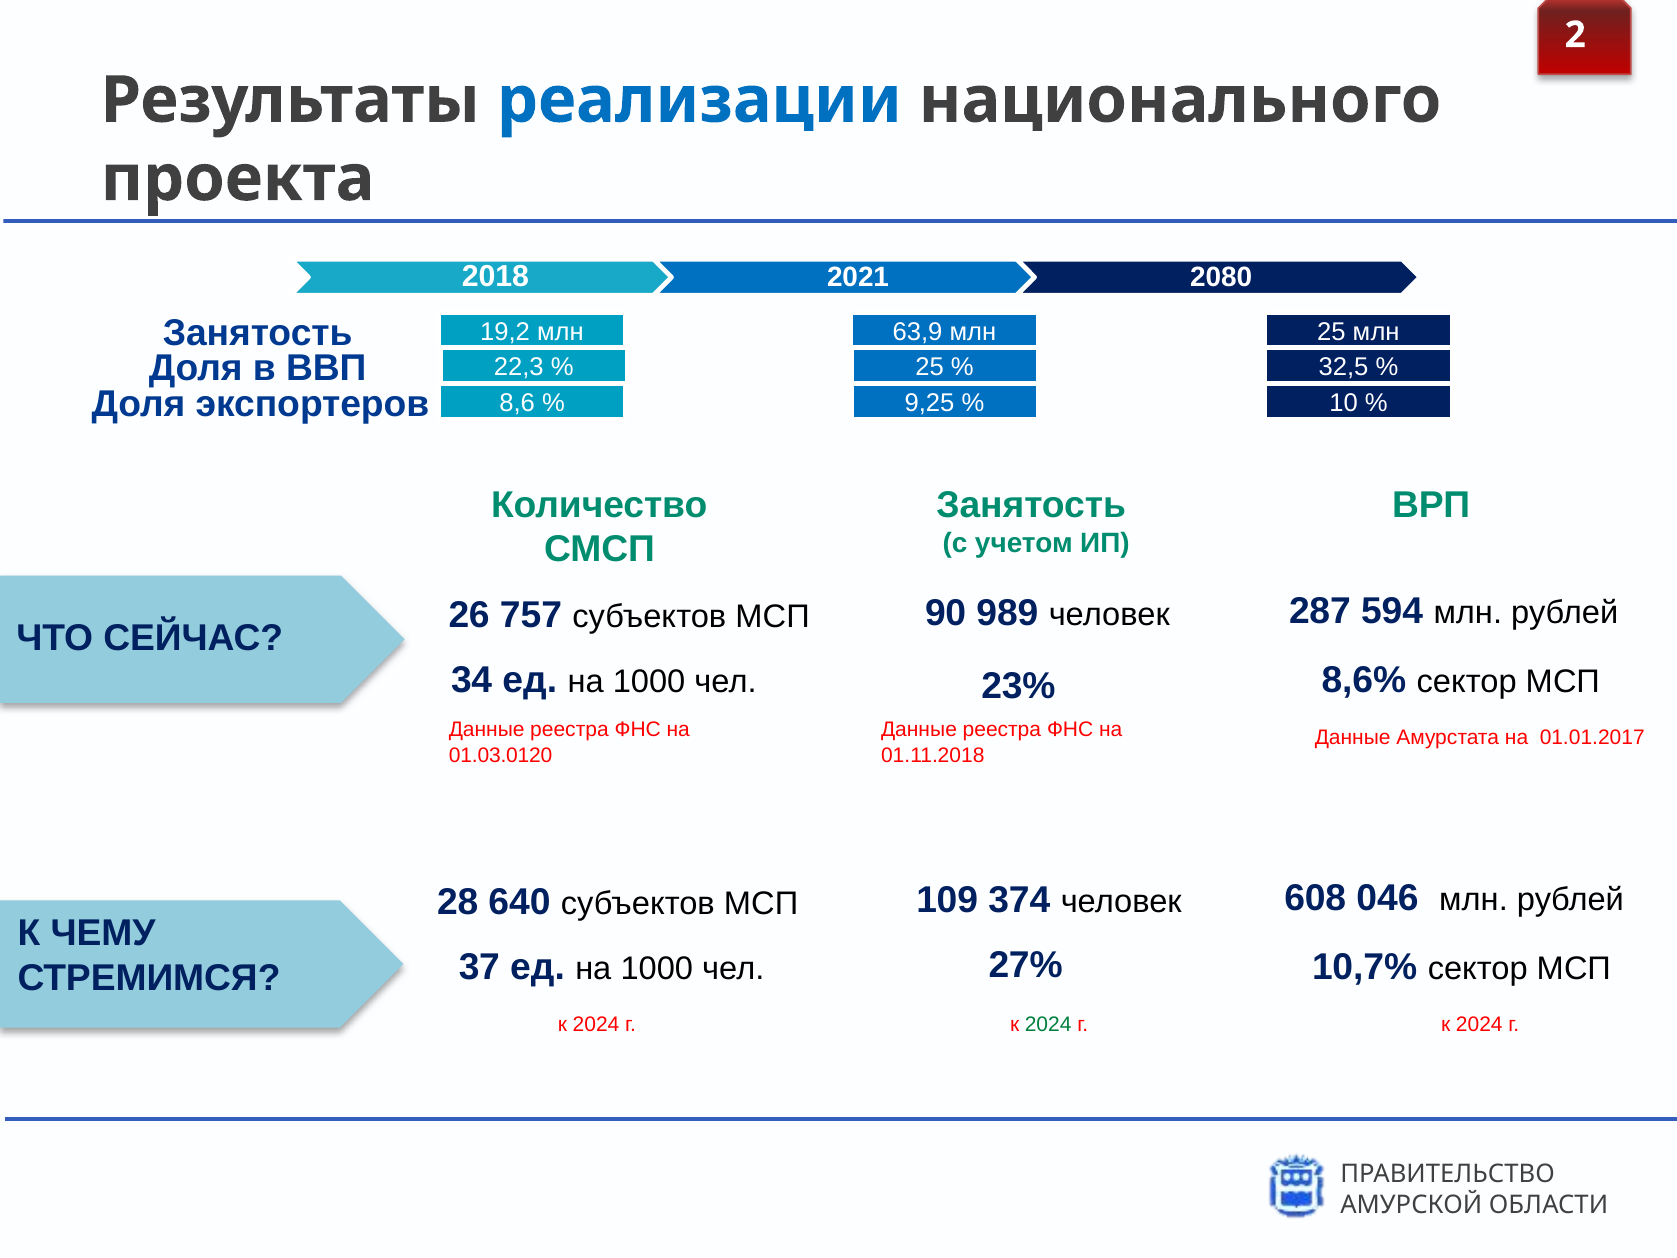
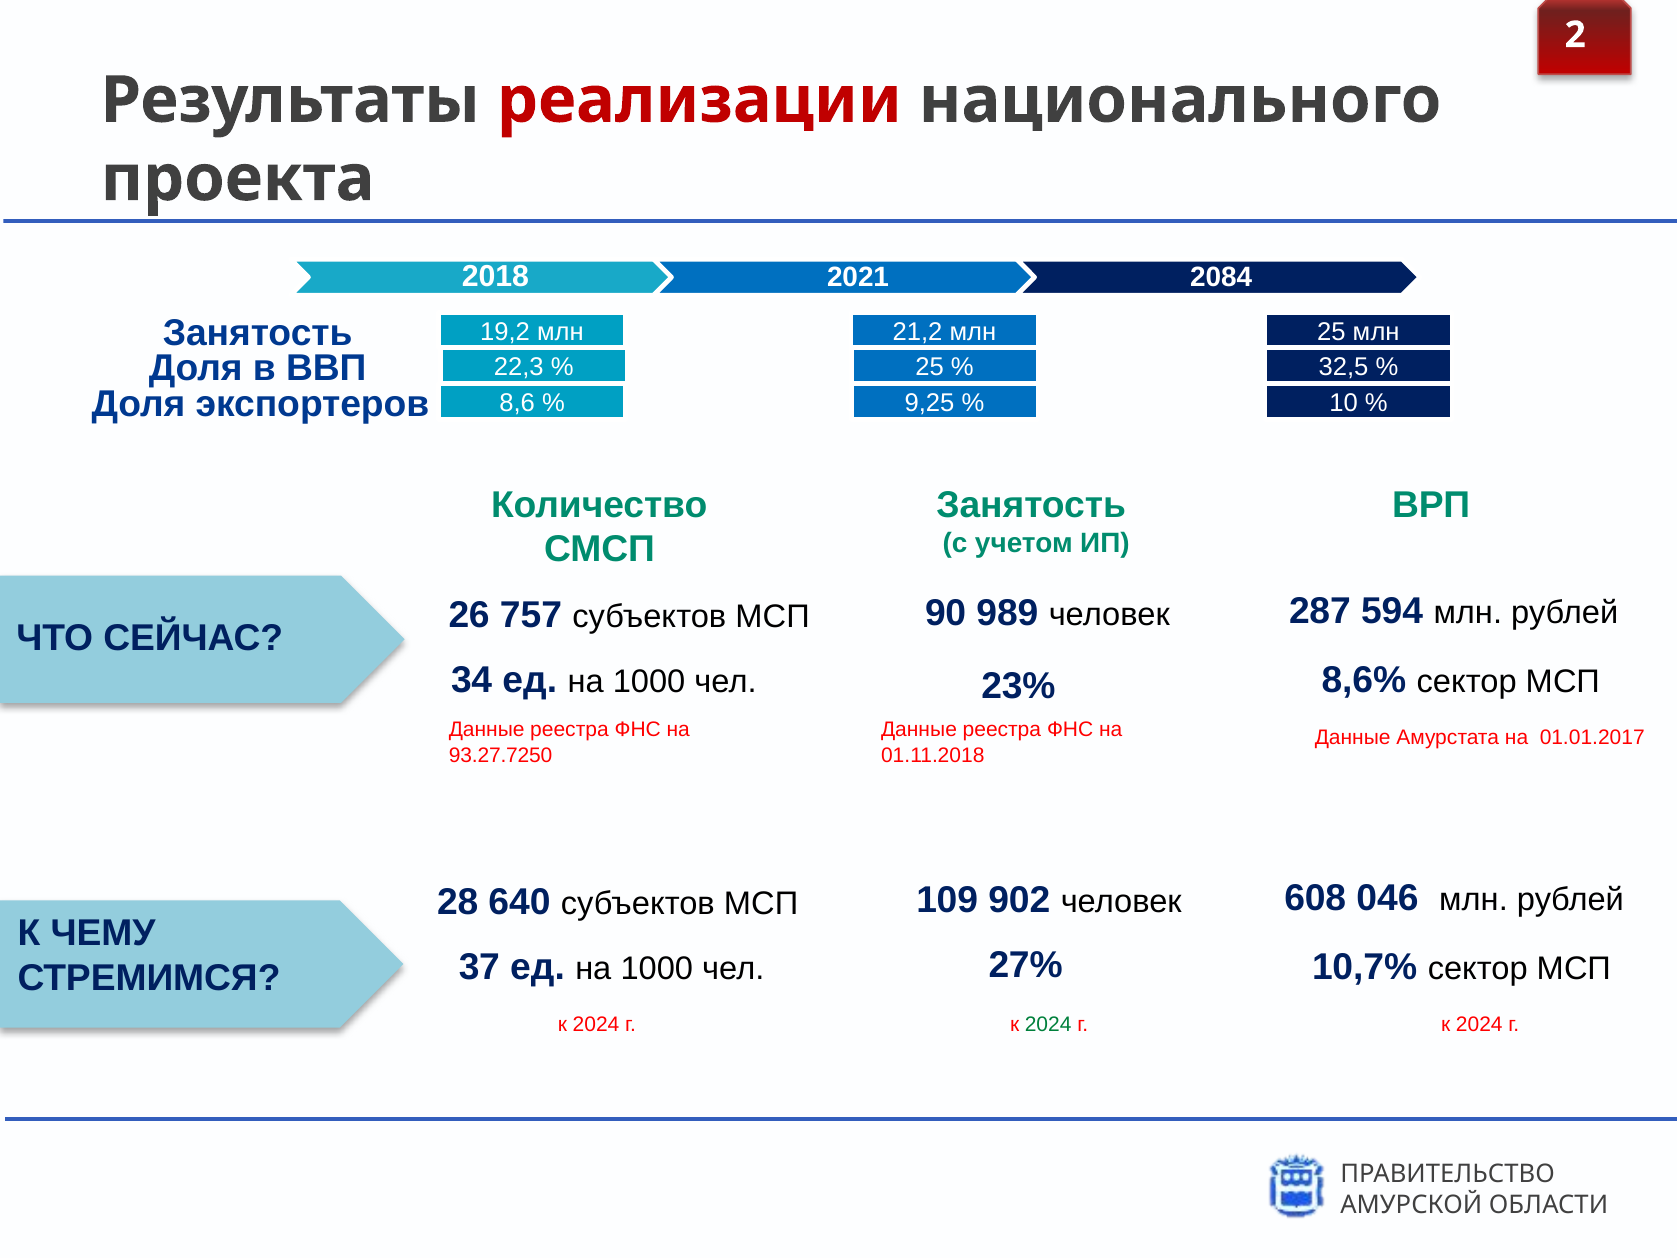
реализации colour: blue -> red
2080: 2080 -> 2084
63,9: 63,9 -> 21,2
01.03.0120: 01.03.0120 -> 93.27.7250
374: 374 -> 902
